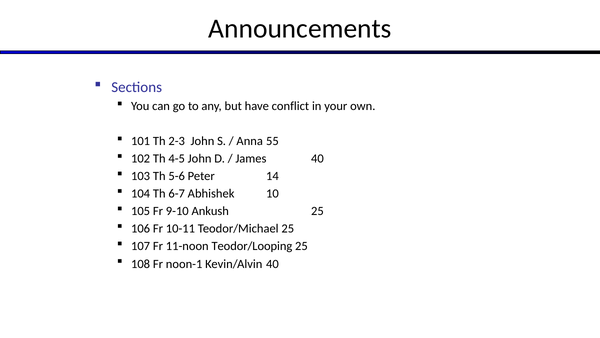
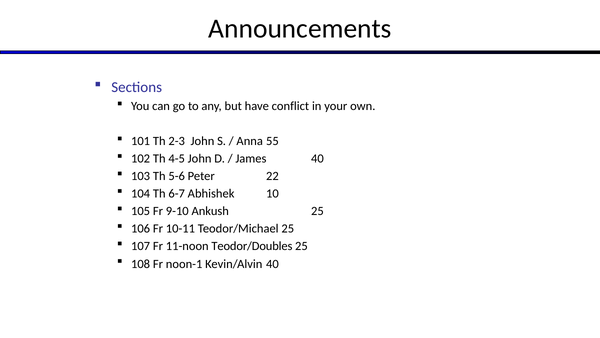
14: 14 -> 22
Teodor/Looping: Teodor/Looping -> Teodor/Doubles
